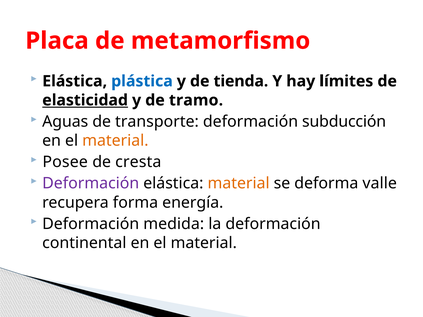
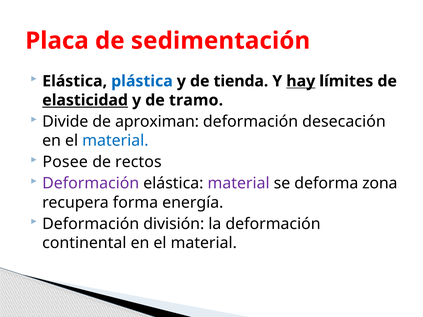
metamorfismo: metamorfismo -> sedimentación
hay underline: none -> present
Aguas: Aguas -> Divide
transporte: transporte -> aproximan
subducción: subducción -> desecación
material at (115, 141) colour: orange -> blue
cresta: cresta -> rectos
material at (239, 184) colour: orange -> purple
valle: valle -> zona
medida: medida -> división
